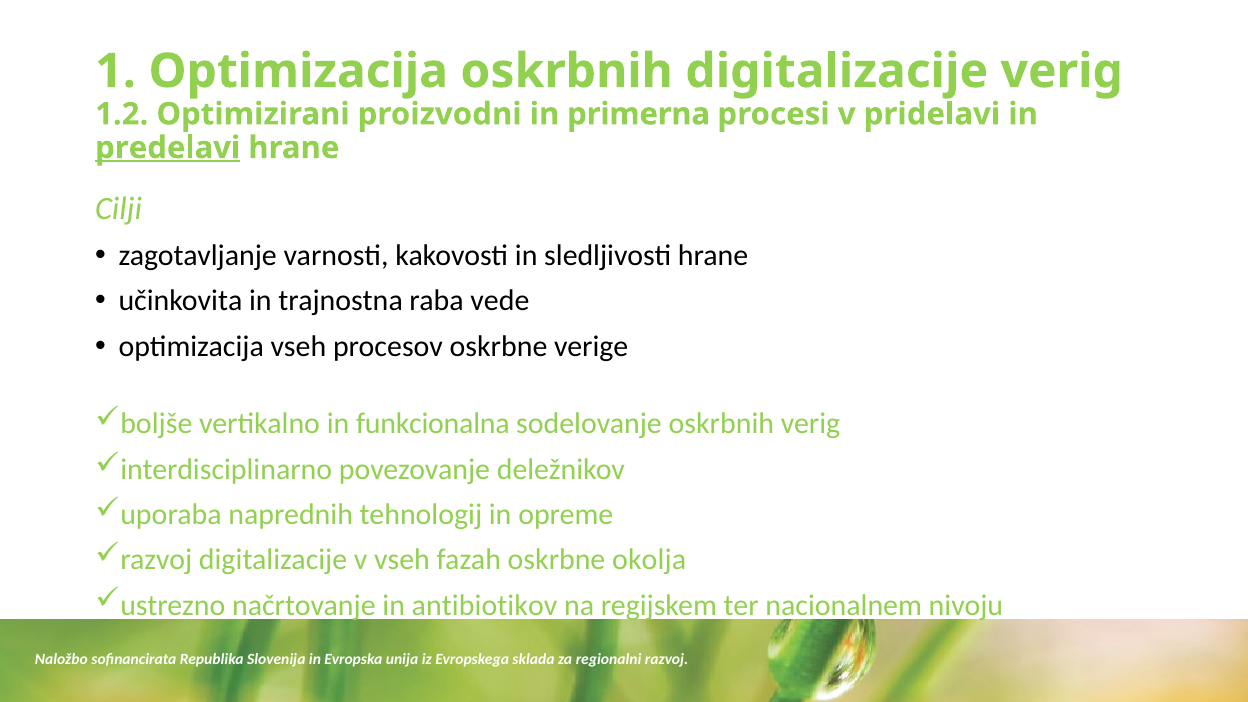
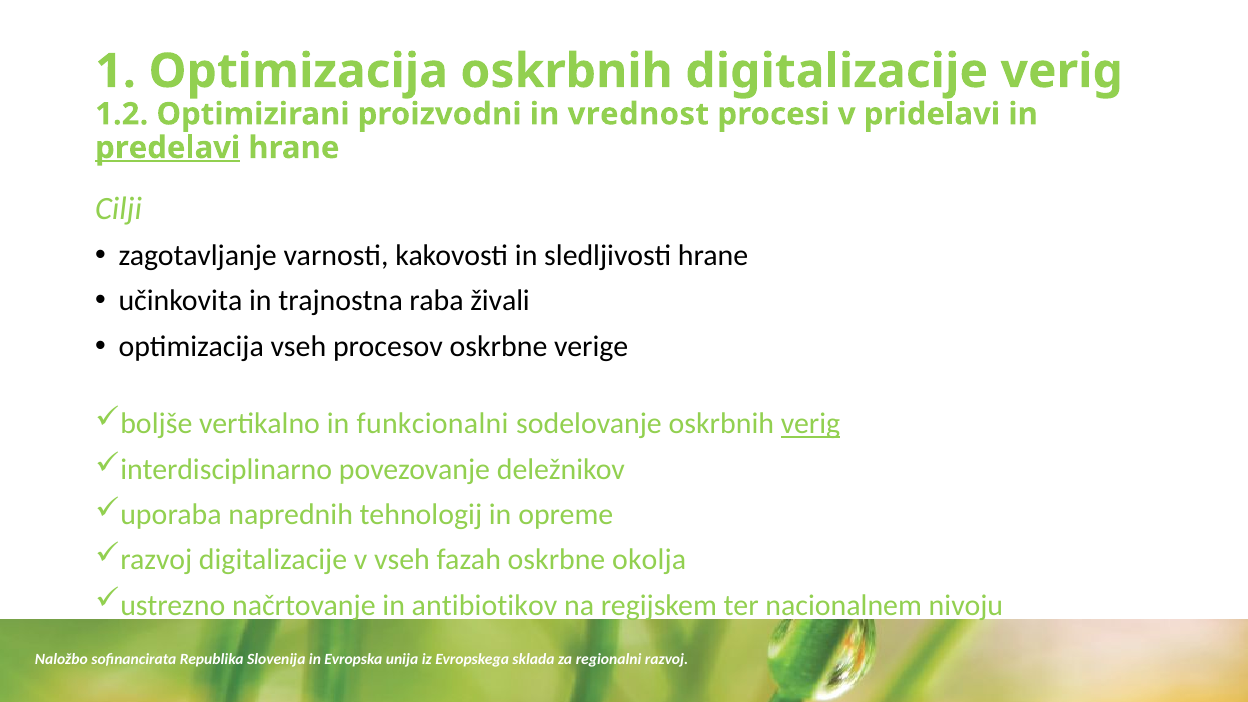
primerna: primerna -> vrednost
vede: vede -> živali
funkcionalna: funkcionalna -> funkcionalni
verig at (810, 424) underline: none -> present
